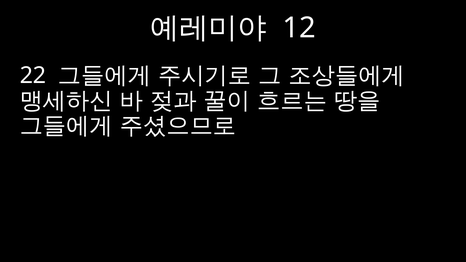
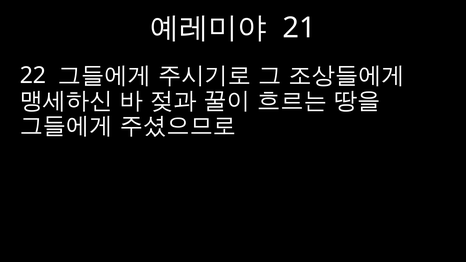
12: 12 -> 21
